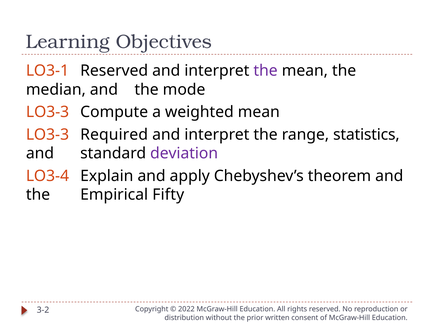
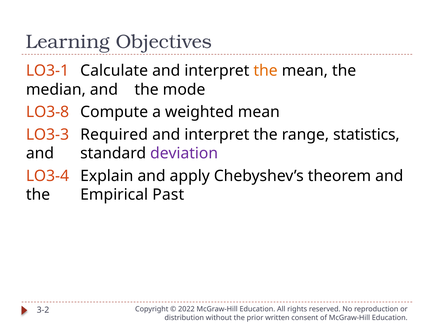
LO3-1 Reserved: Reserved -> Calculate
the at (266, 71) colour: purple -> orange
LO3-3 at (48, 112): LO3-3 -> LO3-8
Fifty: Fifty -> Past
